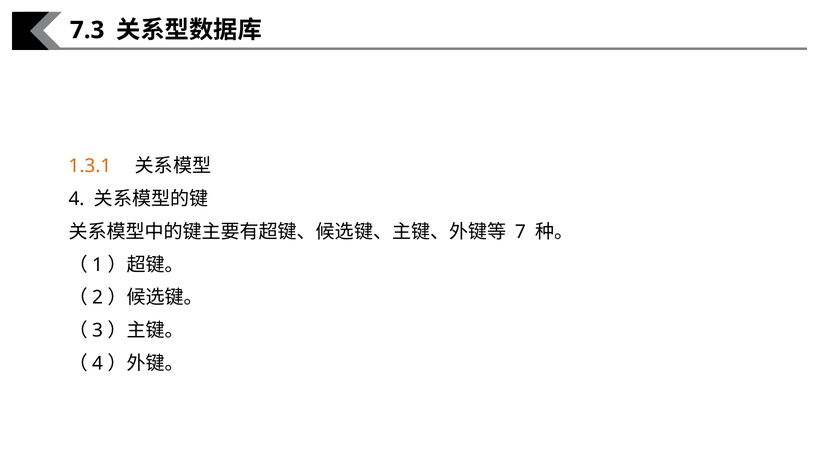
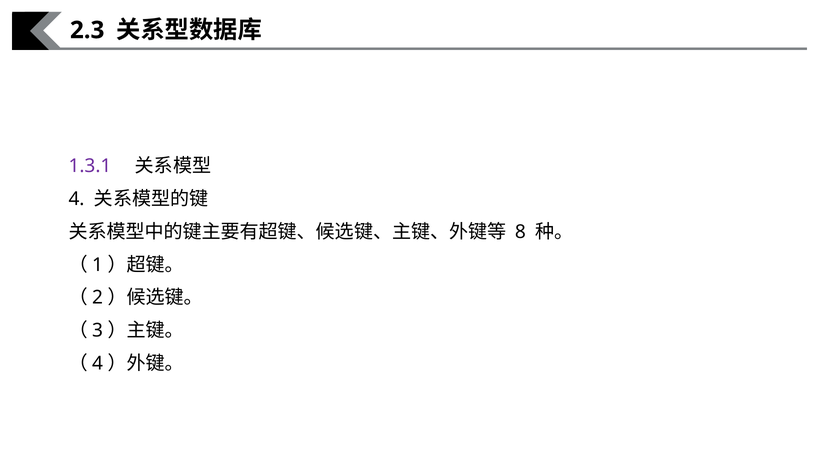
7.3: 7.3 -> 2.3
1.3.1 colour: orange -> purple
7: 7 -> 8
